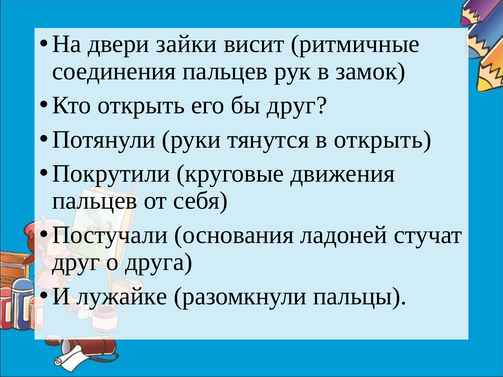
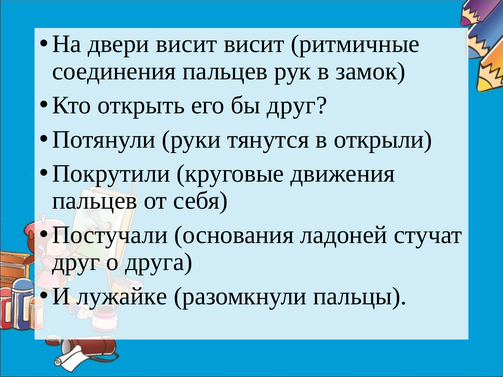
двери зайки: зайки -> висит
в открыть: открыть -> открыли
